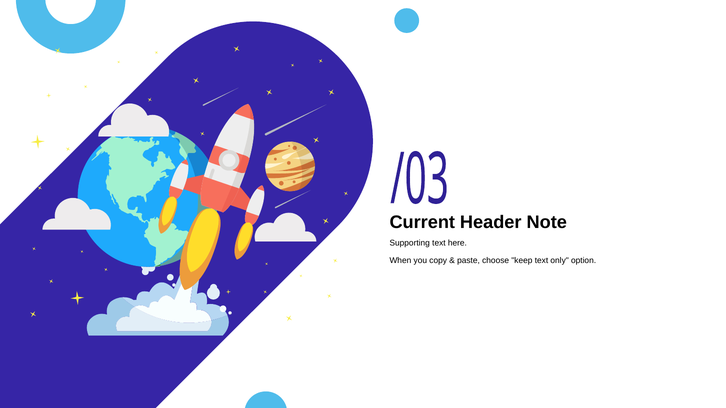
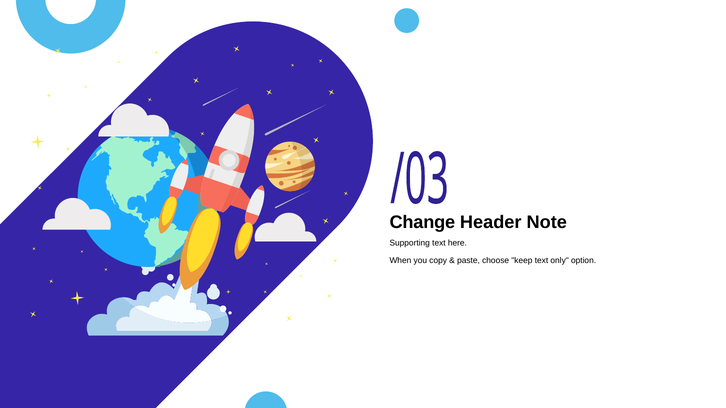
Current: Current -> Change
